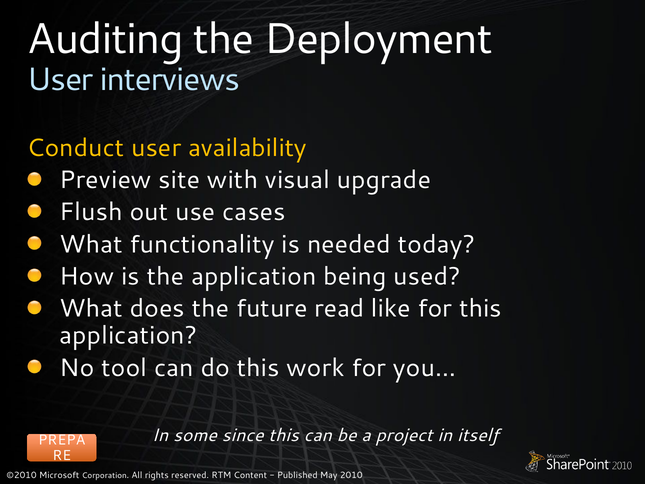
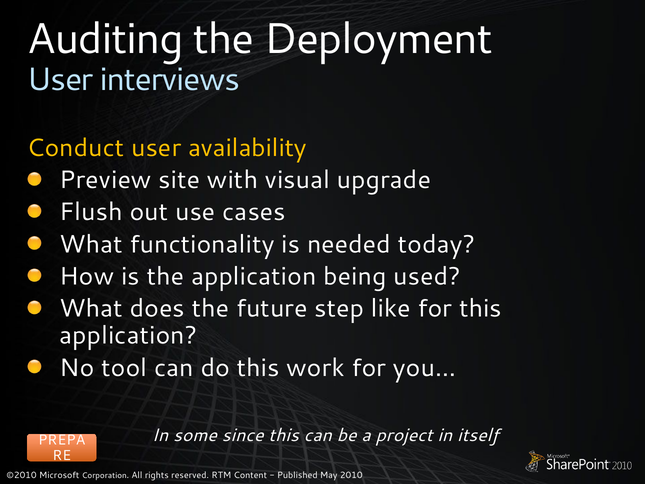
read: read -> step
